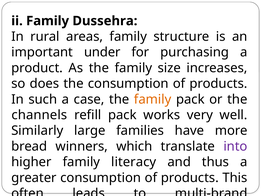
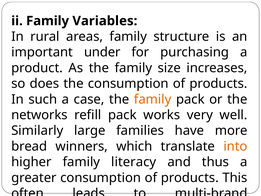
Dussehra: Dussehra -> Variables
channels: channels -> networks
into colour: purple -> orange
